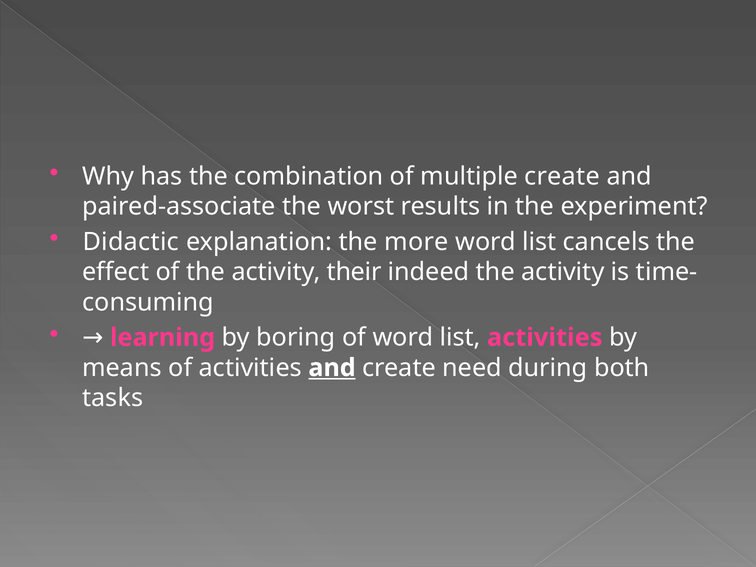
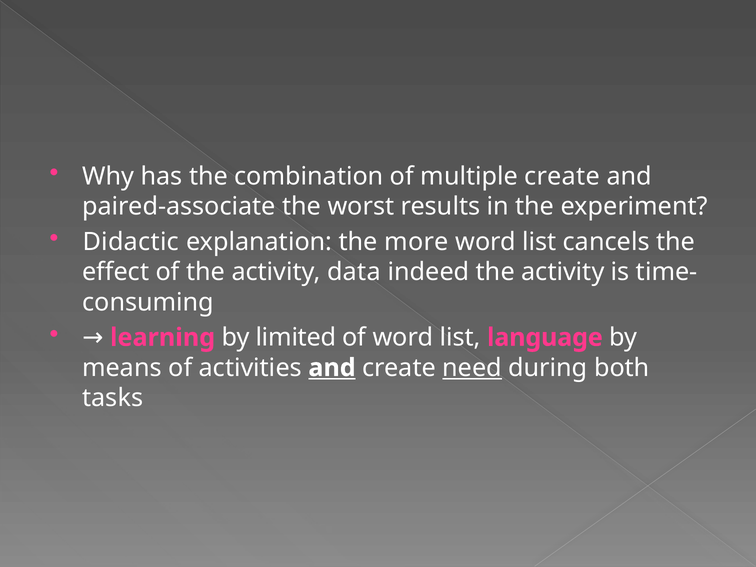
their: their -> data
boring: boring -> limited
list activities: activities -> language
need underline: none -> present
